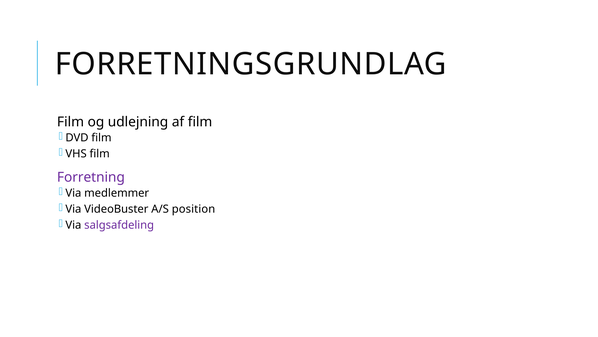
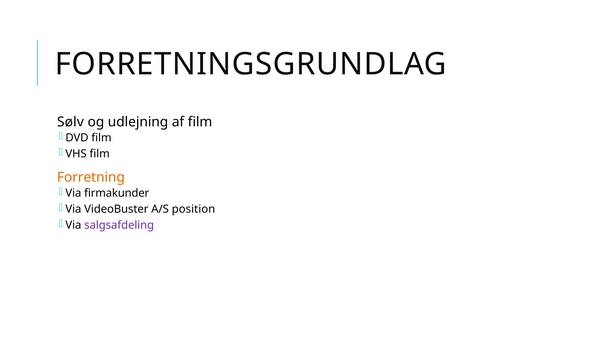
Film at (70, 122): Film -> Sølv
Forretning colour: purple -> orange
medlemmer: medlemmer -> firmakunder
